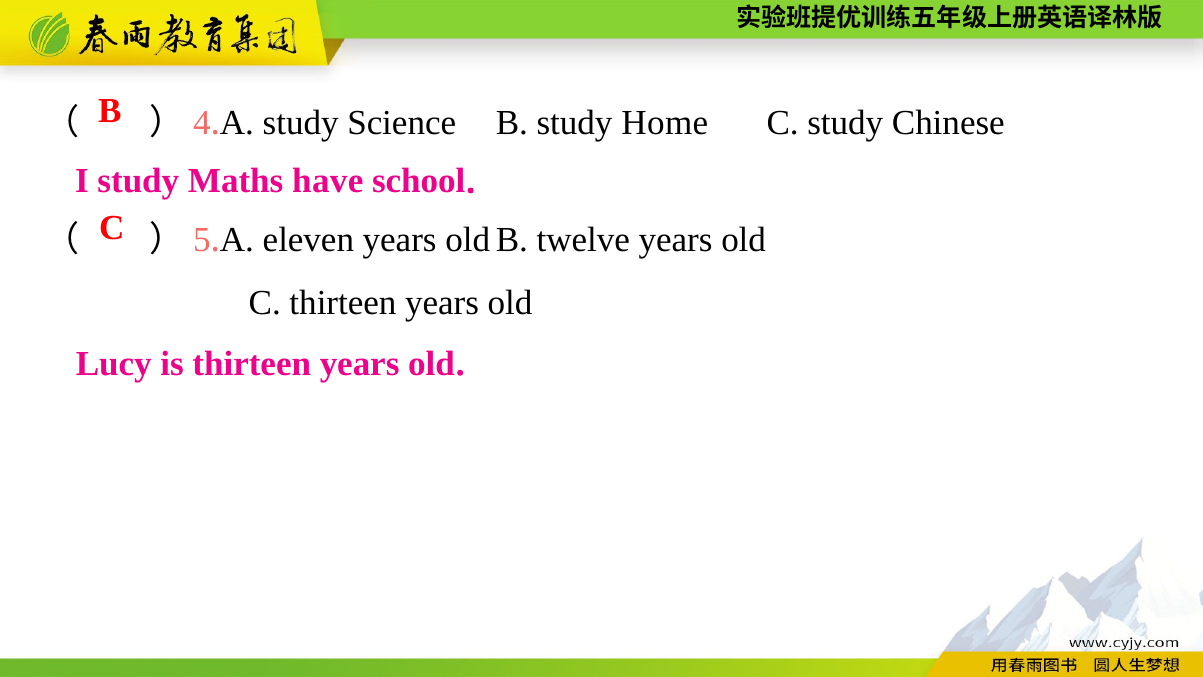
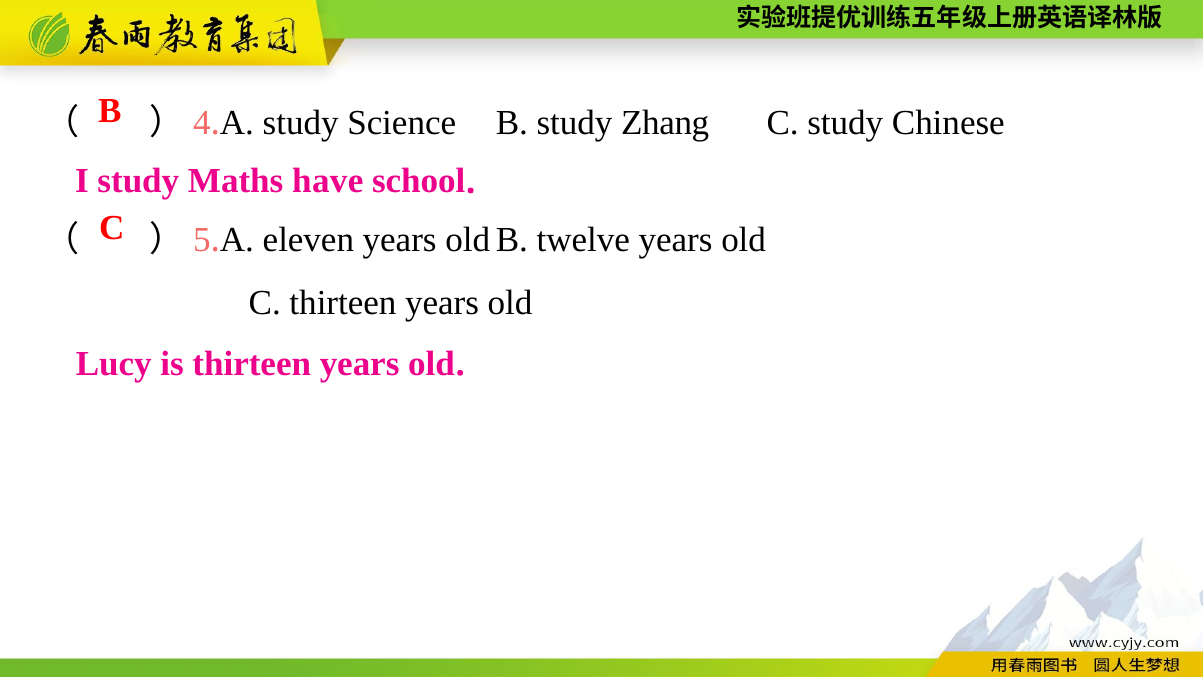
Home: Home -> Zhang
